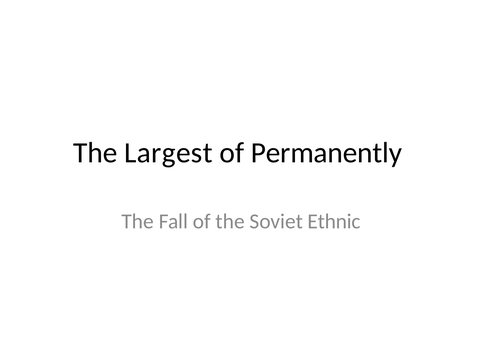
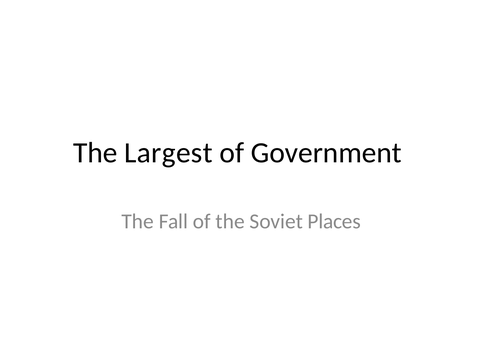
Permanently: Permanently -> Government
Ethnic: Ethnic -> Places
